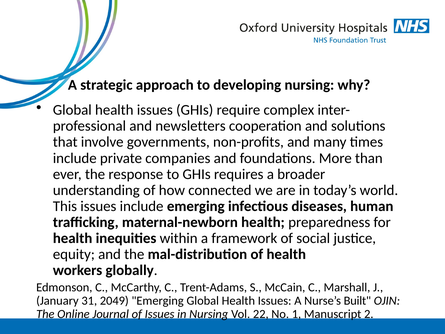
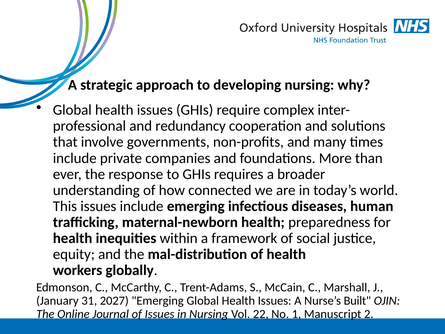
newsletters: newsletters -> redundancy
2049: 2049 -> 2027
